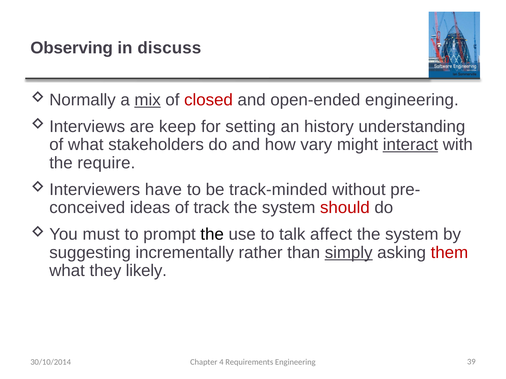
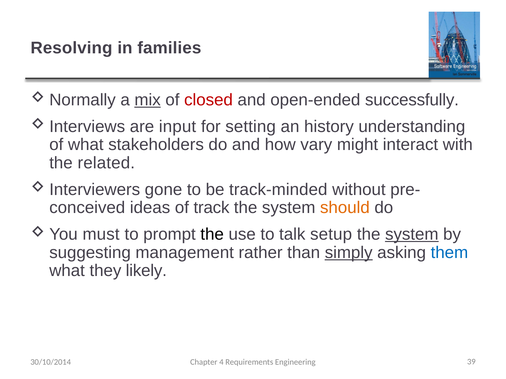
Observing: Observing -> Resolving
discuss: discuss -> families
open-ended engineering: engineering -> successfully
keep: keep -> input
interact underline: present -> none
require: require -> related
have: have -> gone
should colour: red -> orange
affect: affect -> setup
system at (412, 235) underline: none -> present
incrementally: incrementally -> management
them colour: red -> blue
